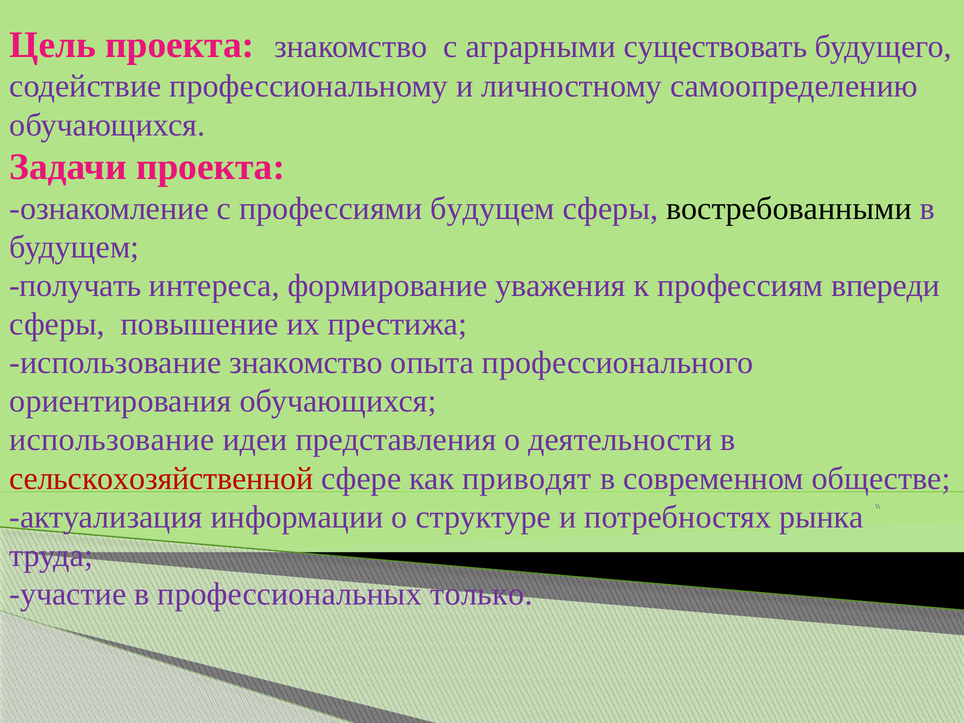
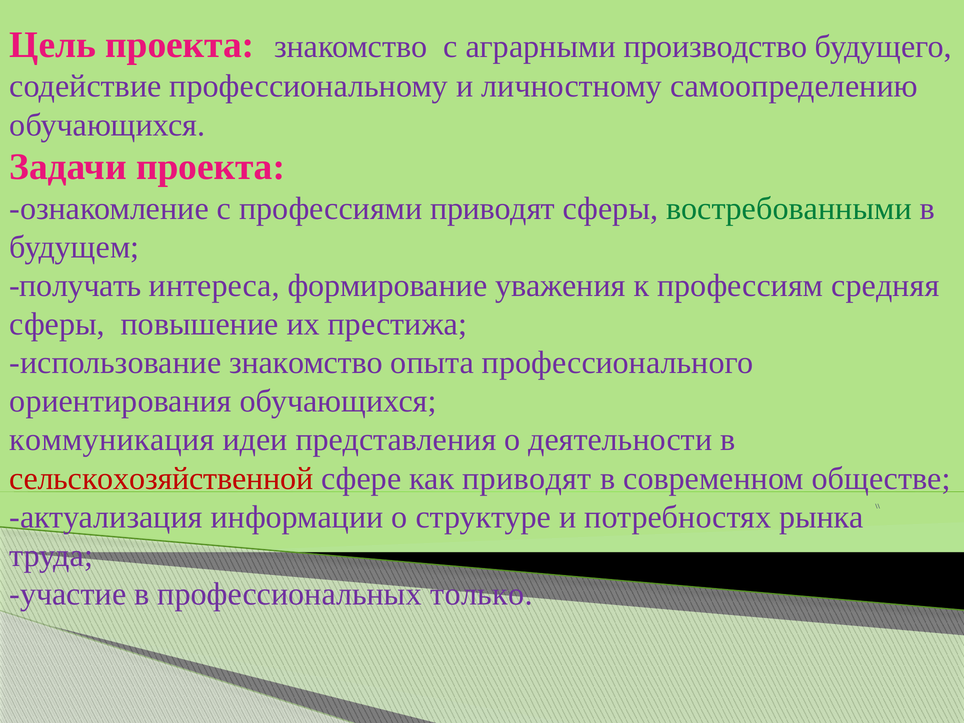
существовать: существовать -> производство
профессиями будущем: будущем -> приводят
востребованными colour: black -> green
впереди: впереди -> средняя
использование at (112, 440): использование -> коммуникация
